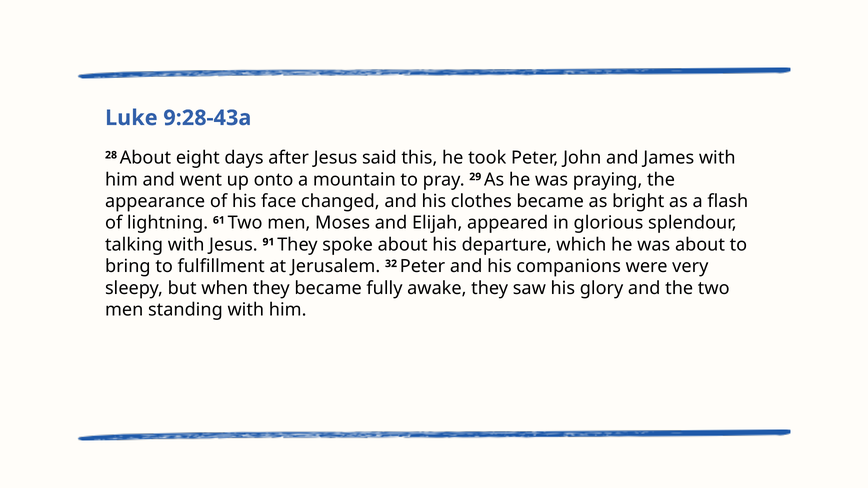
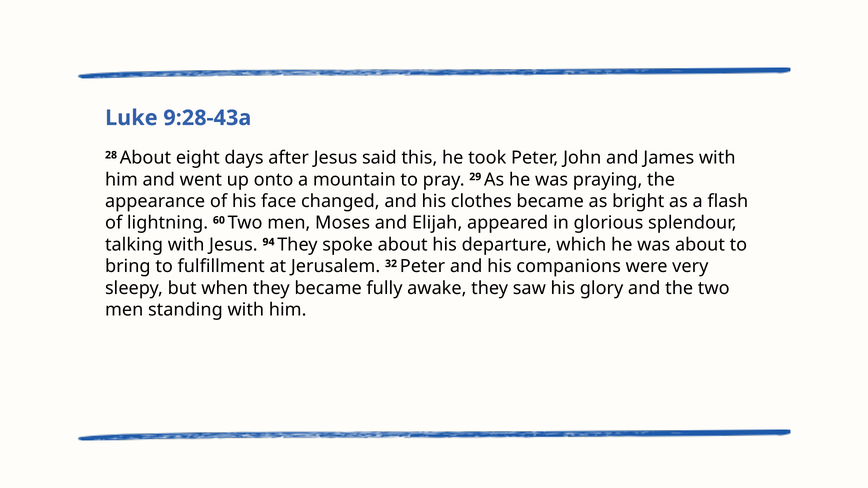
61: 61 -> 60
91: 91 -> 94
